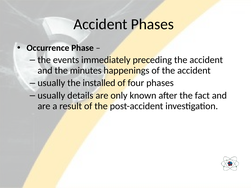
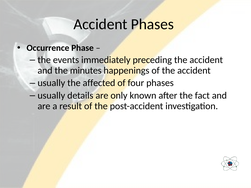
installed: installed -> affected
